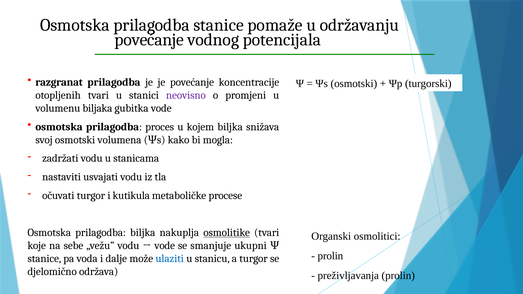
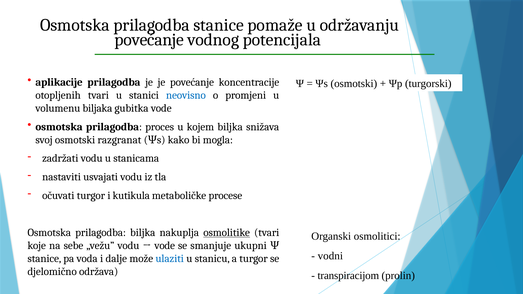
razgranat: razgranat -> aplikacije
neovisno colour: purple -> blue
volumena: volumena -> razgranat
prolin at (330, 256): prolin -> vodni
preživljavanja: preživljavanja -> transpiracijom
